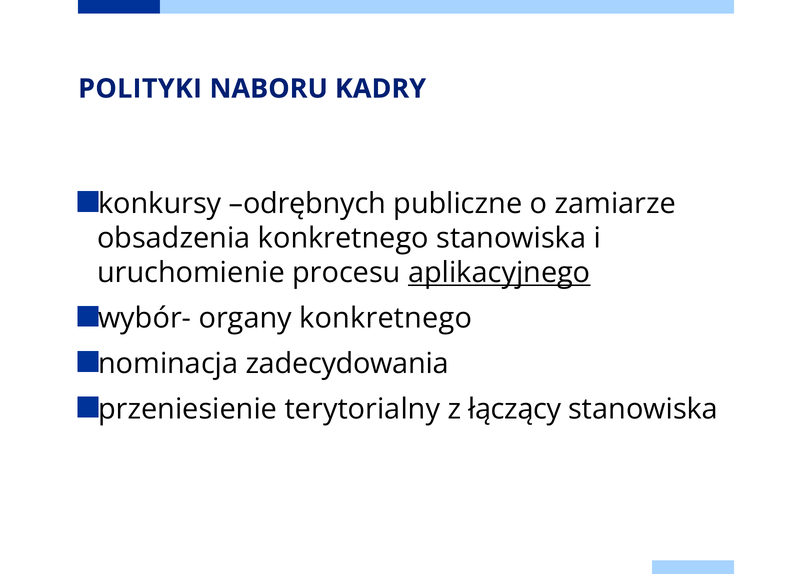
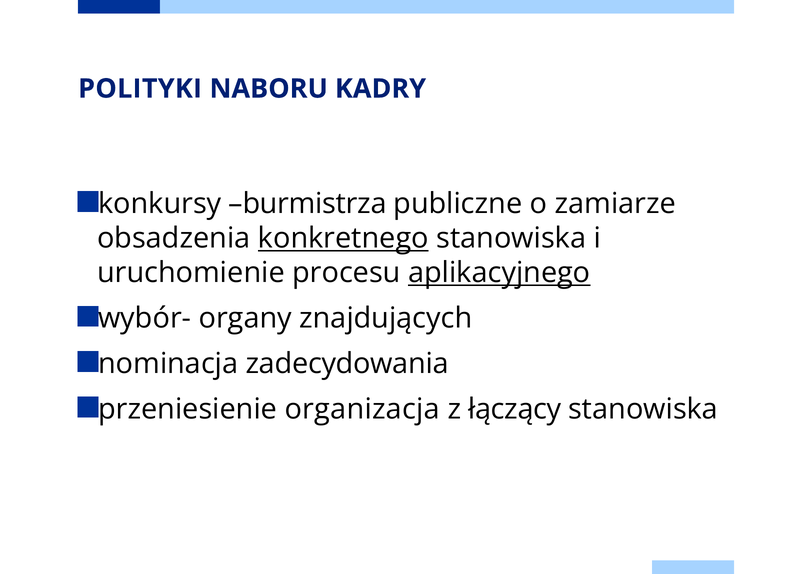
odrębnych: odrębnych -> burmistrza
konkretnego at (343, 238) underline: none -> present
organy konkretnego: konkretnego -> znajdujących
terytorialny: terytorialny -> organizacja
